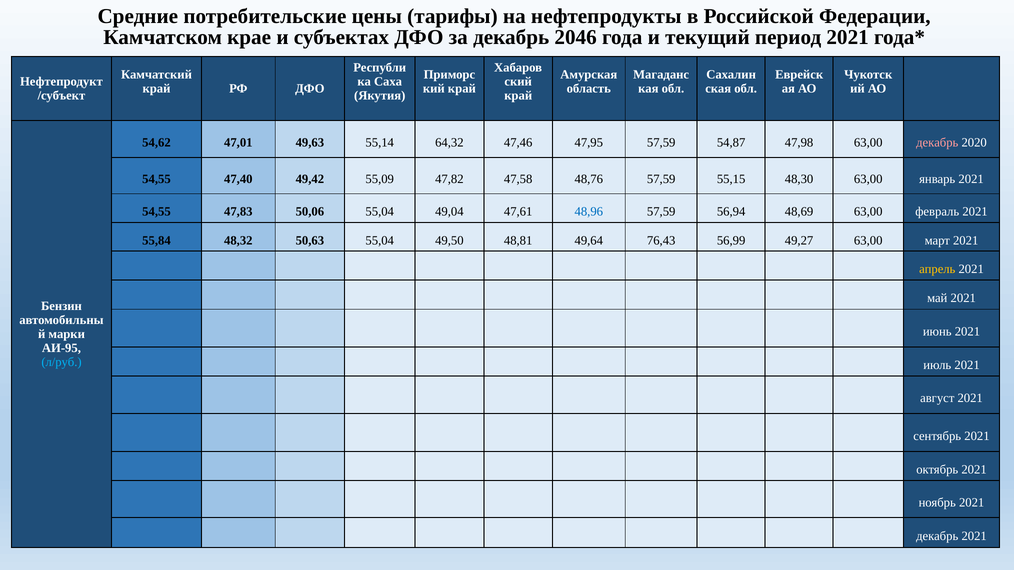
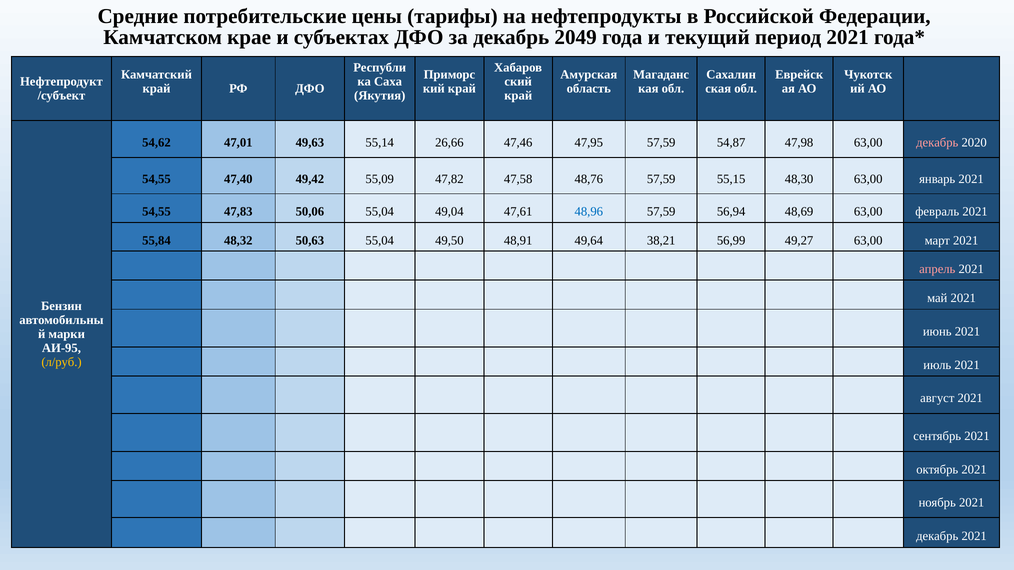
2046: 2046 -> 2049
64,32: 64,32 -> 26,66
48,81: 48,81 -> 48,91
76,43: 76,43 -> 38,21
апрель colour: yellow -> pink
л/руб colour: light blue -> yellow
